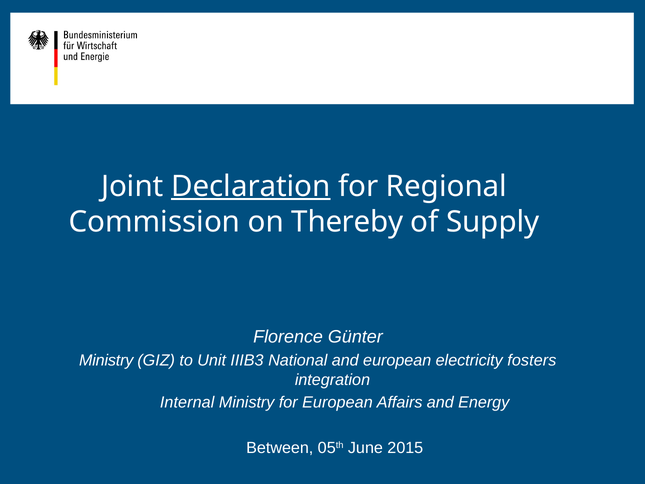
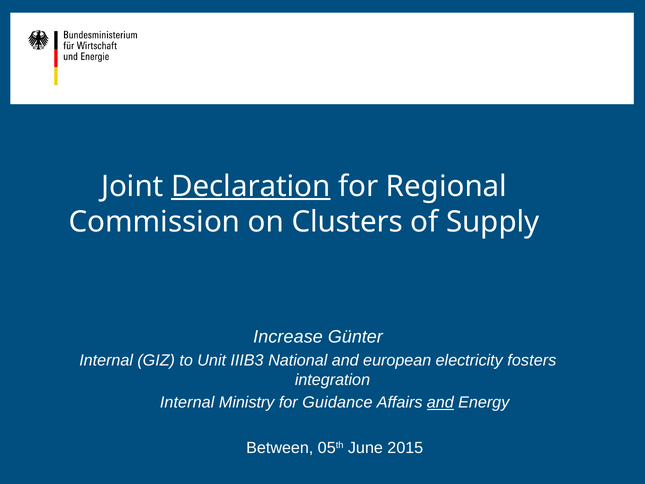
Thereby: Thereby -> Clusters
Florence: Florence -> Increase
Ministry at (106, 360): Ministry -> Internal
for European: European -> Guidance
and at (440, 402) underline: none -> present
